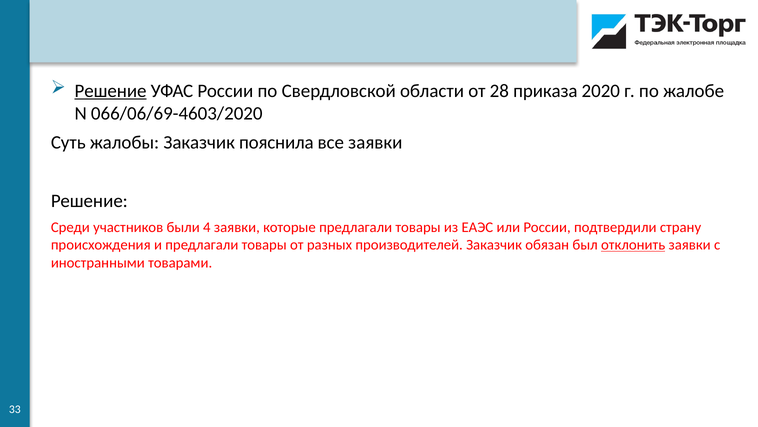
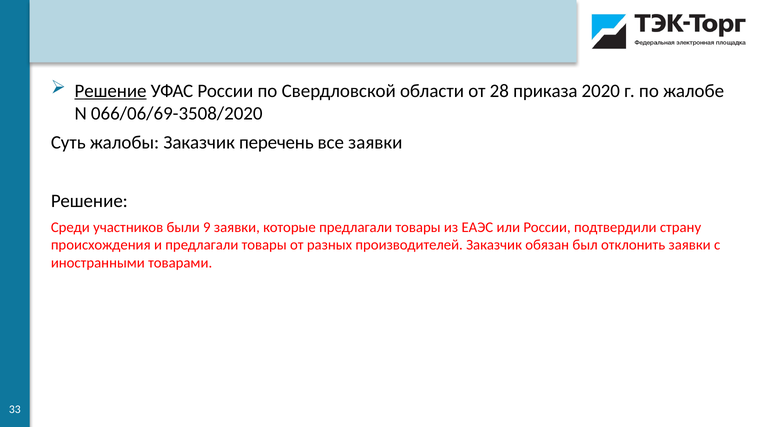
066/06/69-4603/2020: 066/06/69-4603/2020 -> 066/06/69-3508/2020
пояснила: пояснила -> перечень
4: 4 -> 9
отклонить underline: present -> none
